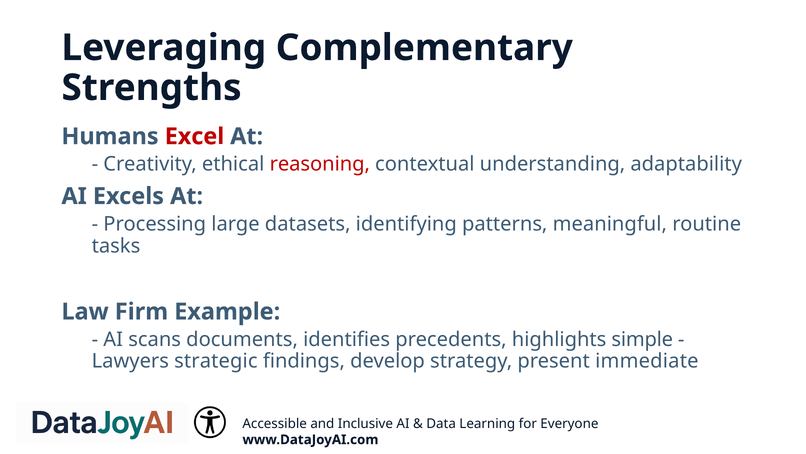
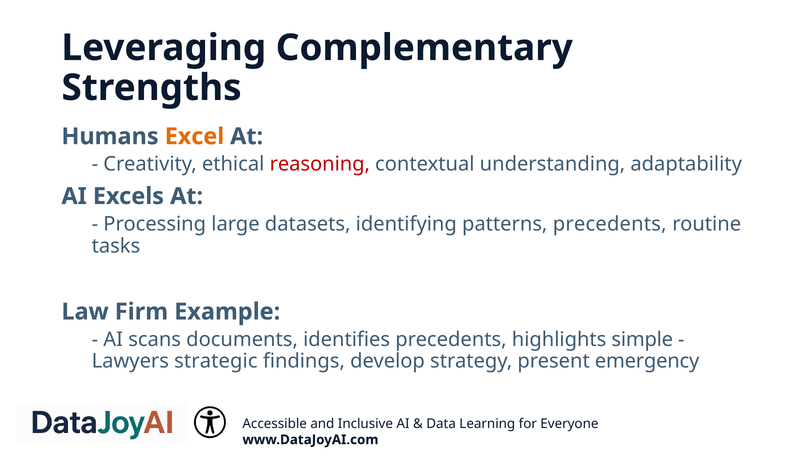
Excel colour: red -> orange
patterns meaningful: meaningful -> precedents
immediate: immediate -> emergency
